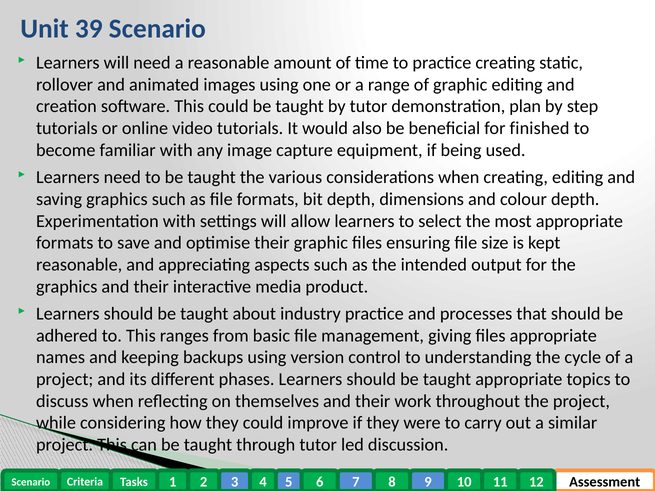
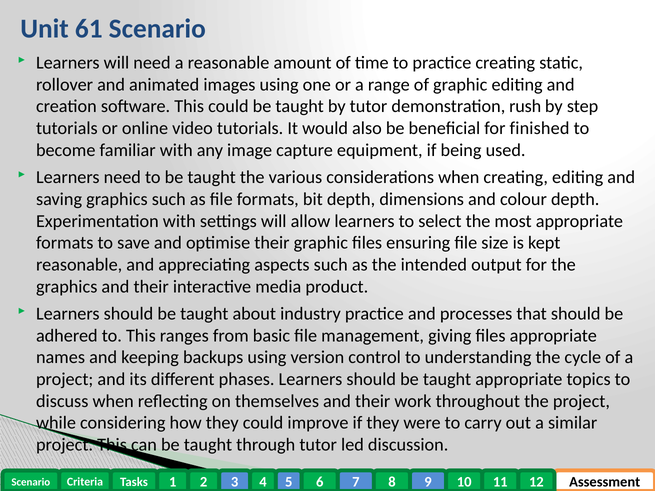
39: 39 -> 61
plan: plan -> rush
